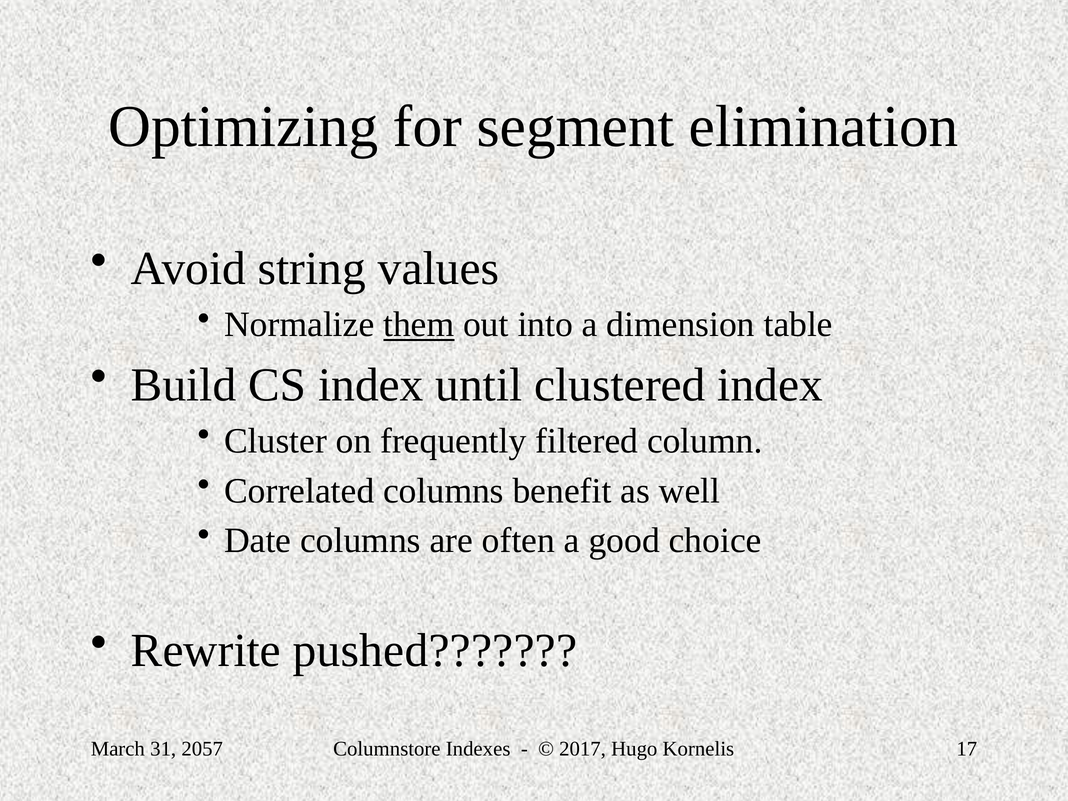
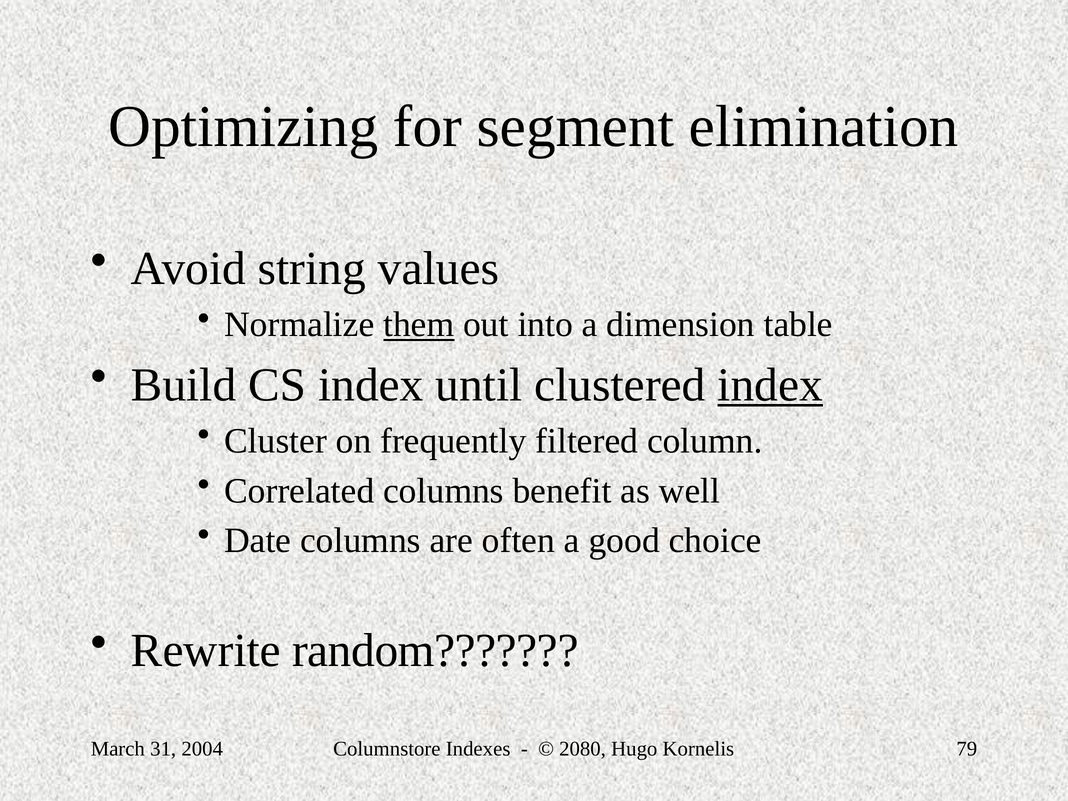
index at (770, 385) underline: none -> present
pushed: pushed -> random
2057: 2057 -> 2004
2017: 2017 -> 2080
17: 17 -> 79
